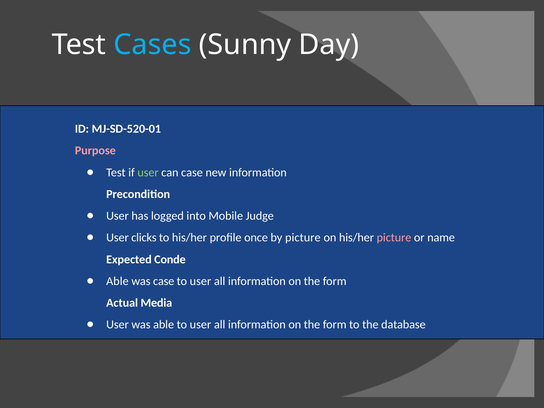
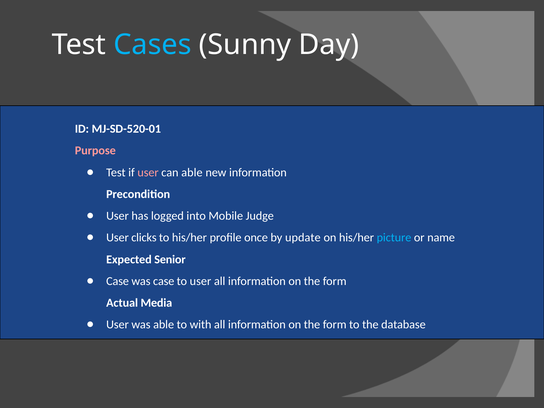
user at (148, 172) colour: light green -> pink
can case: case -> able
by picture: picture -> update
picture at (394, 238) colour: pink -> light blue
Conde: Conde -> Senior
Able at (117, 281): Able -> Case
able to user: user -> with
